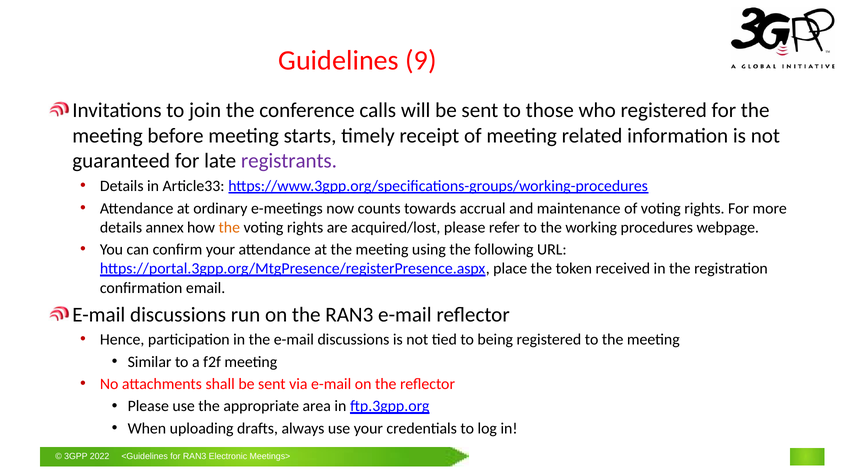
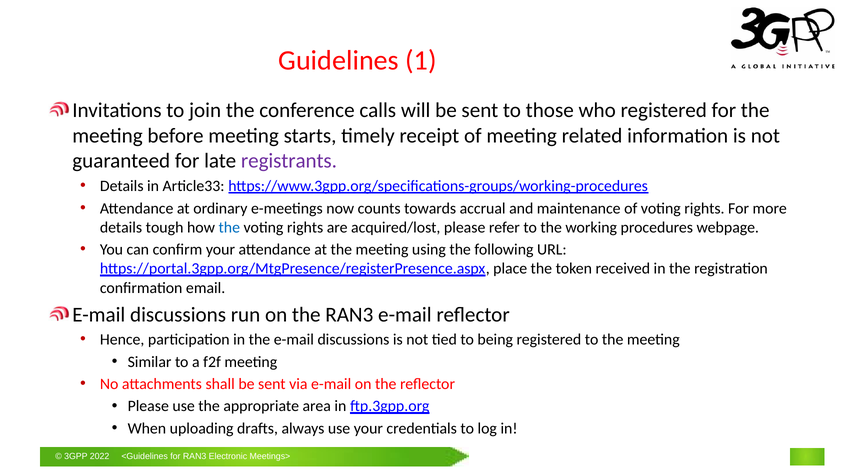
9: 9 -> 1
annex: annex -> tough
the at (229, 227) colour: orange -> blue
